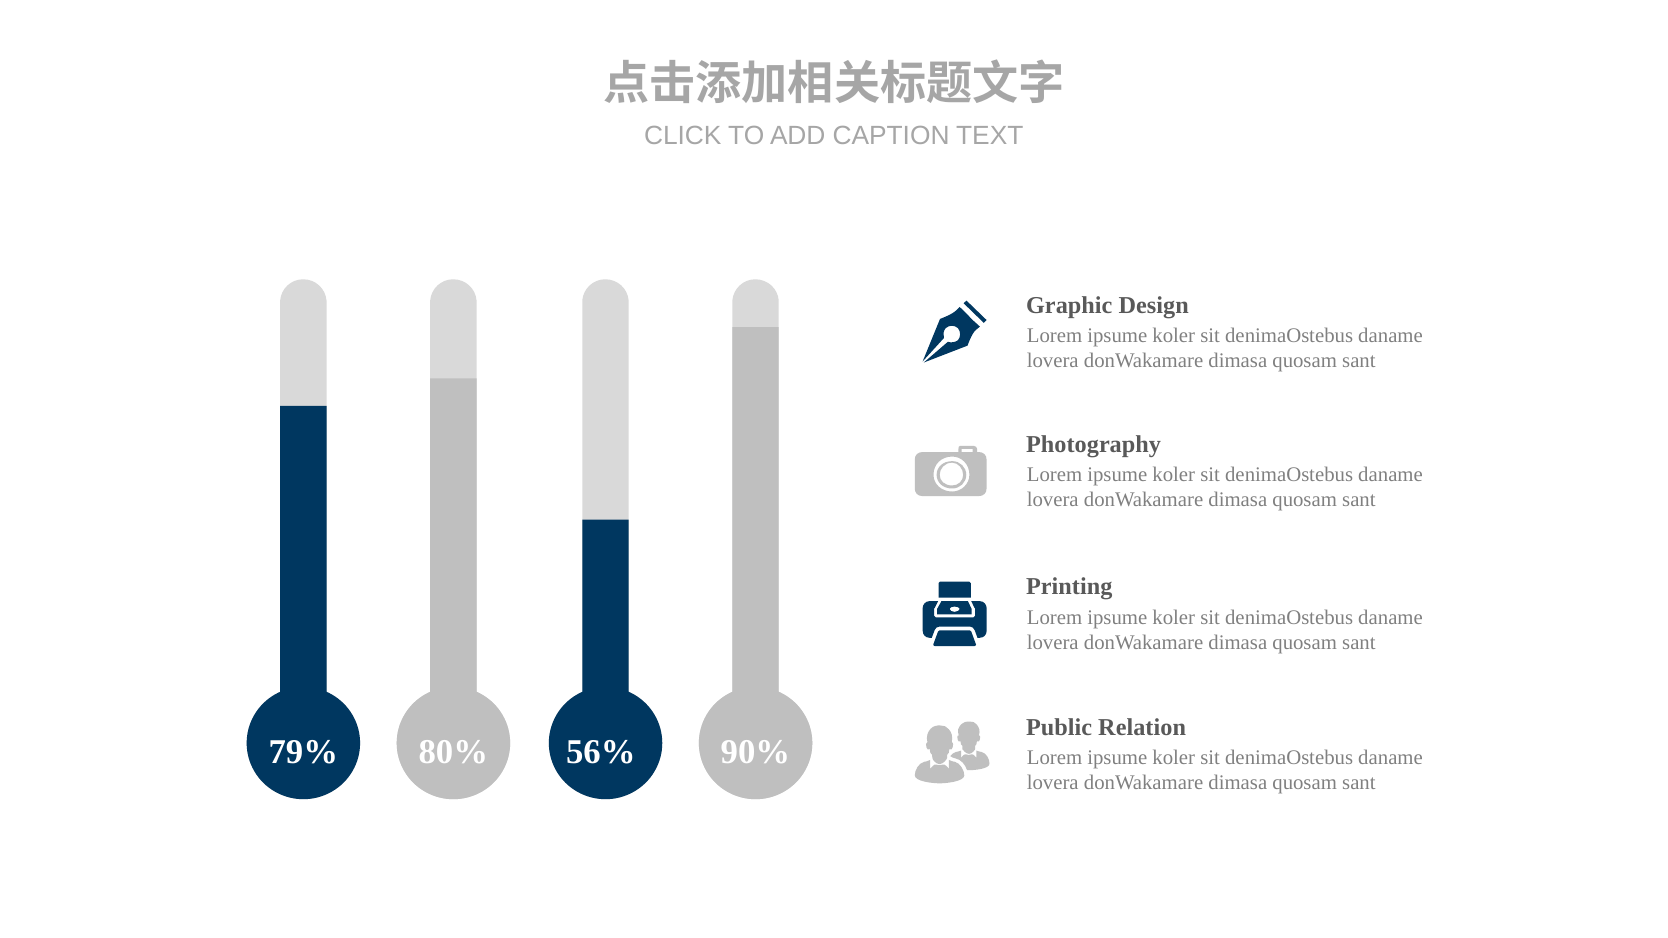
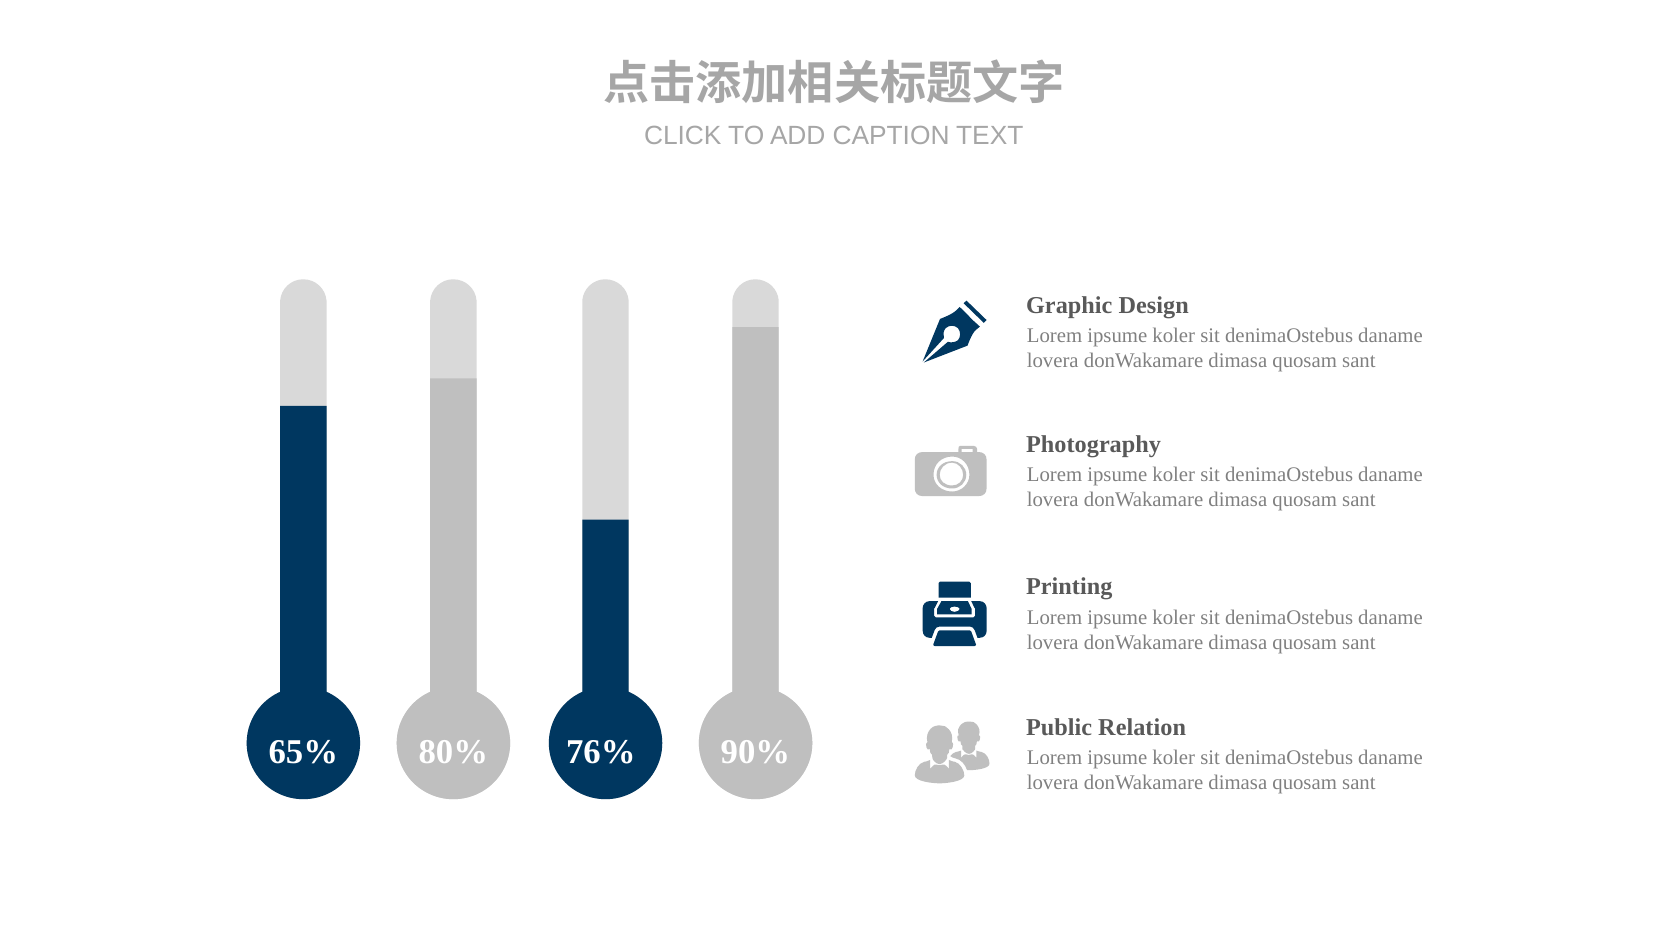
79%: 79% -> 65%
56%: 56% -> 76%
